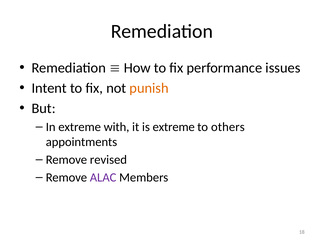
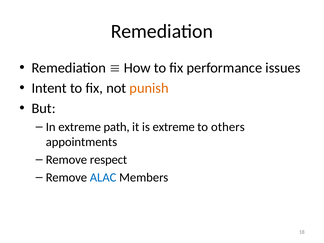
with: with -> path
revised: revised -> respect
ALAC colour: purple -> blue
